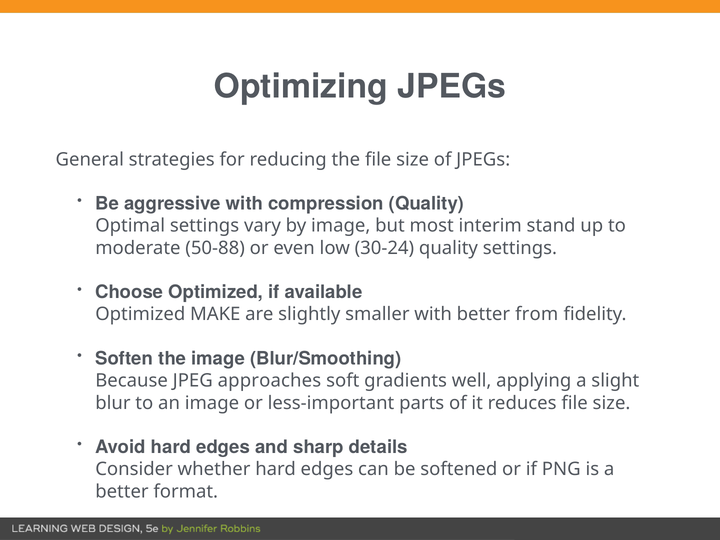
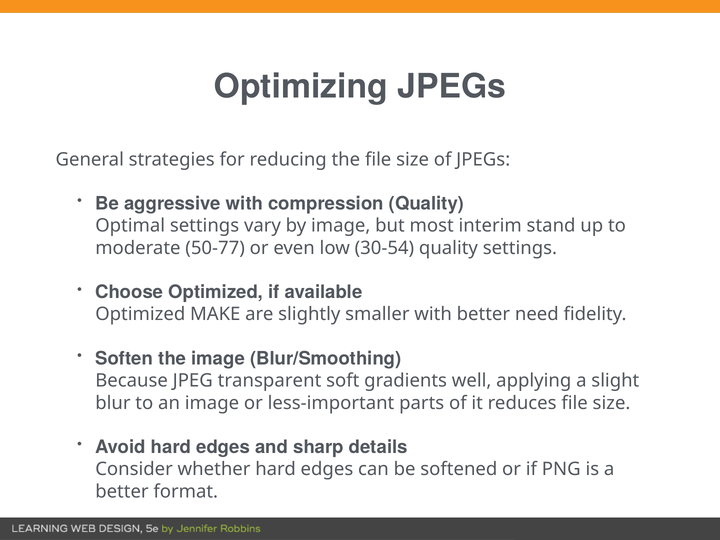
50-88: 50-88 -> 50-77
30-24: 30-24 -> 30-54
from: from -> need
approaches: approaches -> transparent
